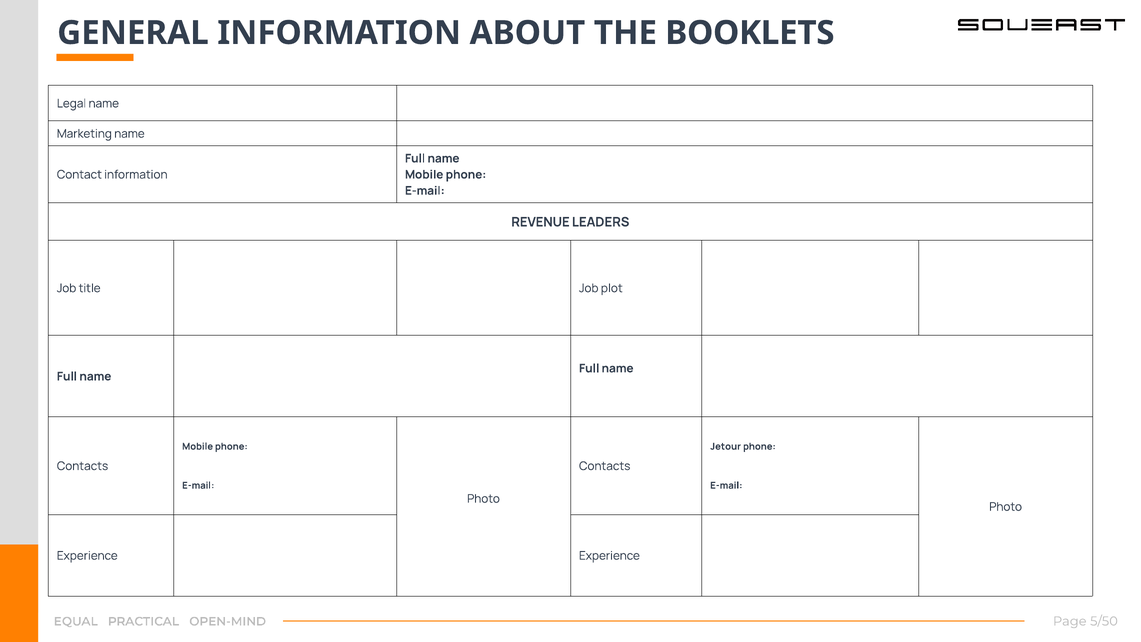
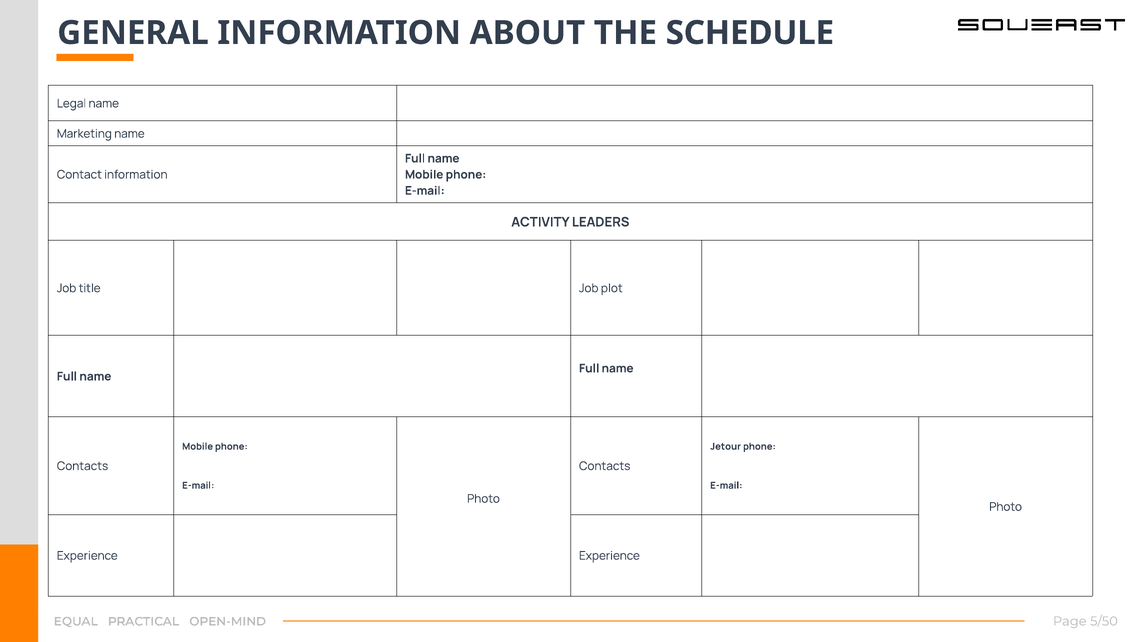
BOOKLETS: BOOKLETS -> SCHEDULE
REVENUE: REVENUE -> ACTIVITY
